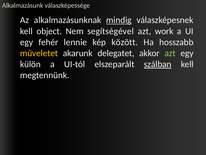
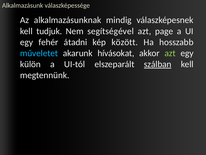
mindig underline: present -> none
object: object -> tudjuk
work: work -> page
lennie: lennie -> átadni
műveletet colour: yellow -> light blue
delegatet: delegatet -> hívásokat
